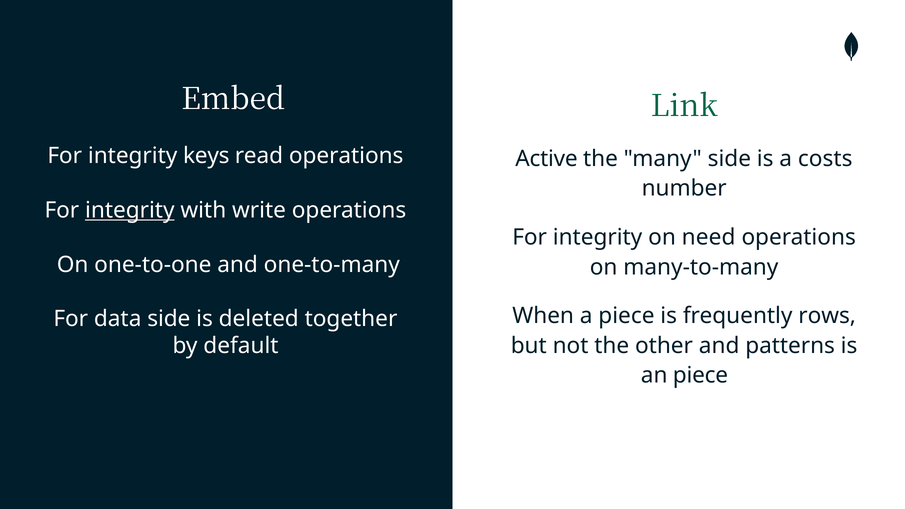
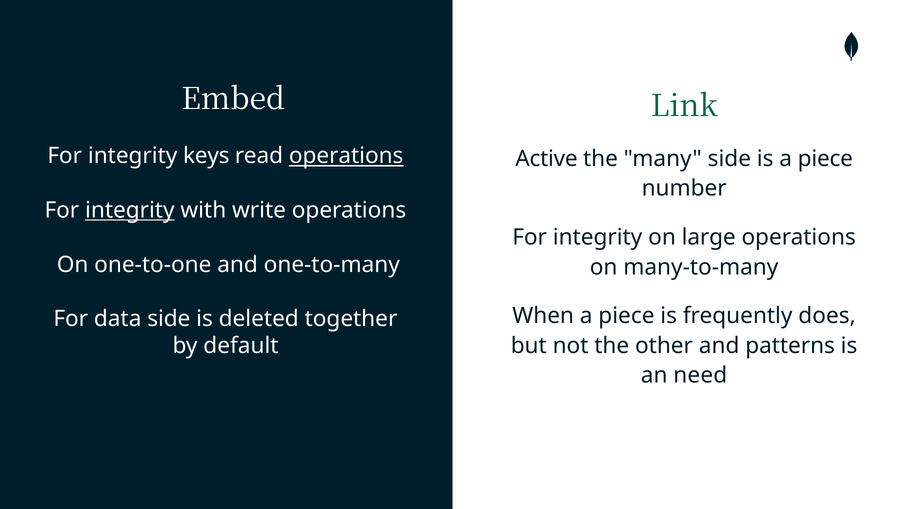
operations at (346, 156) underline: none -> present
is a costs: costs -> piece
need: need -> large
rows: rows -> does
an piece: piece -> need
